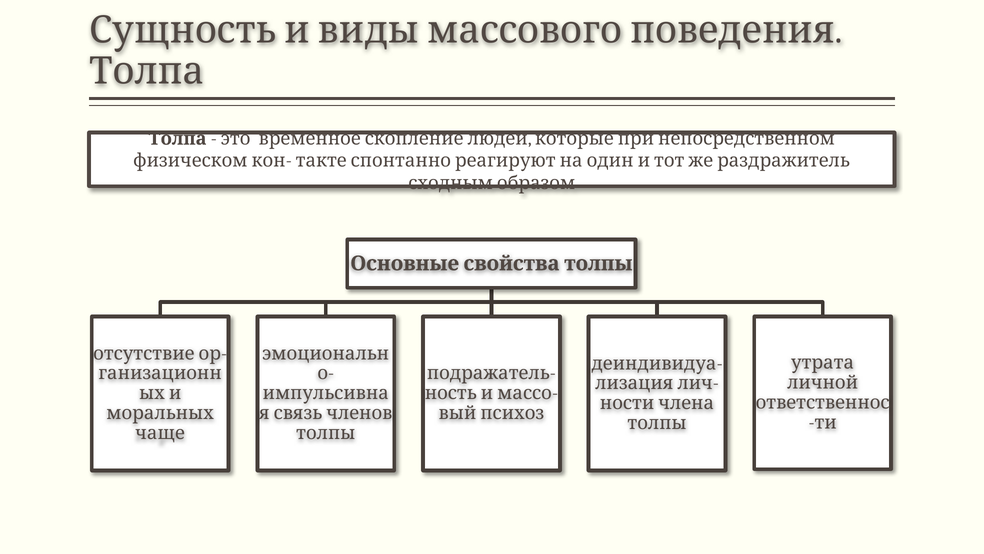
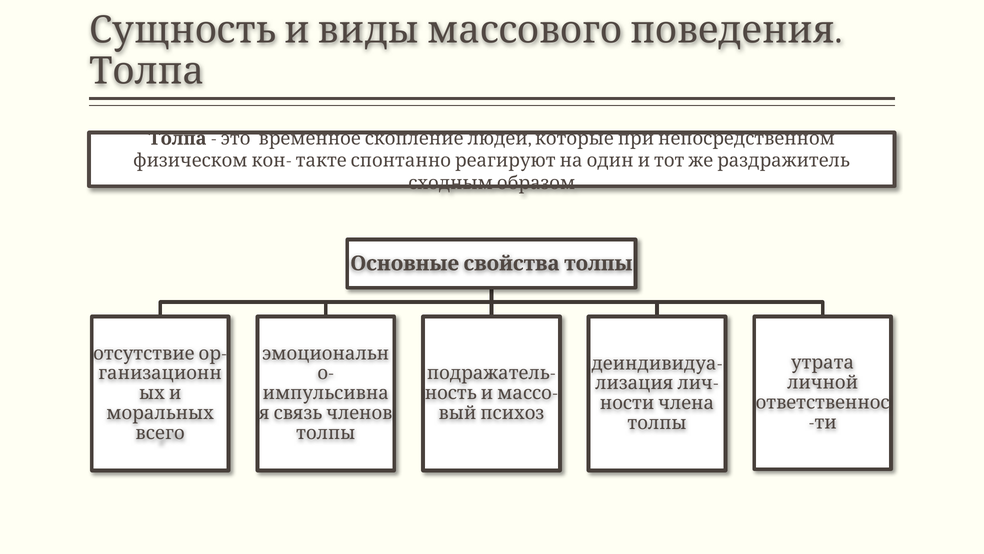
чаще: чаще -> всего
